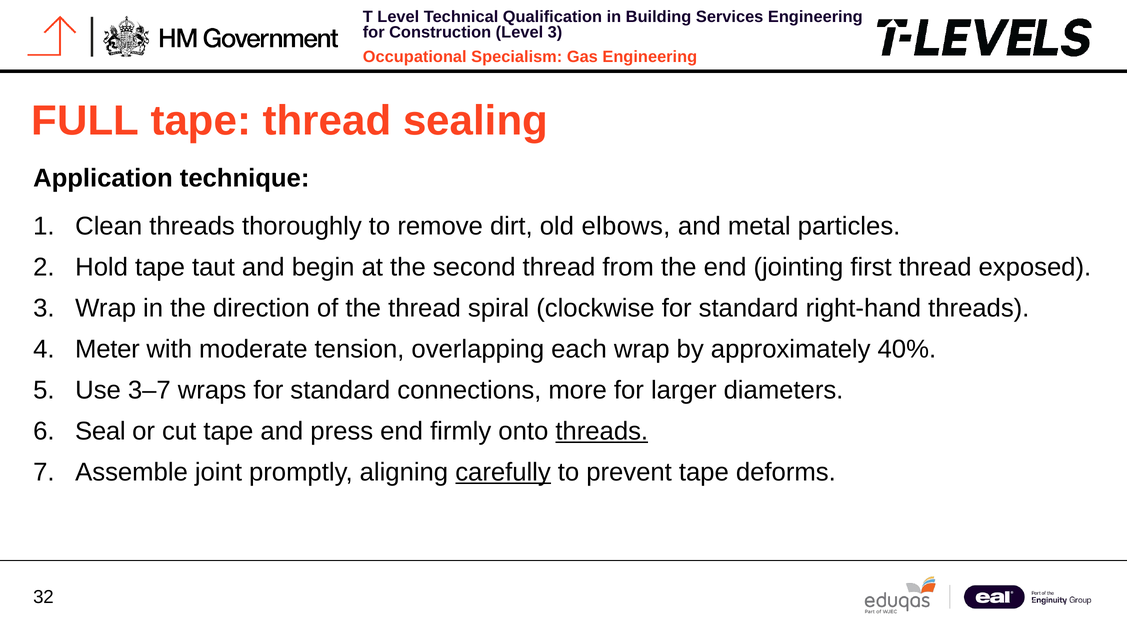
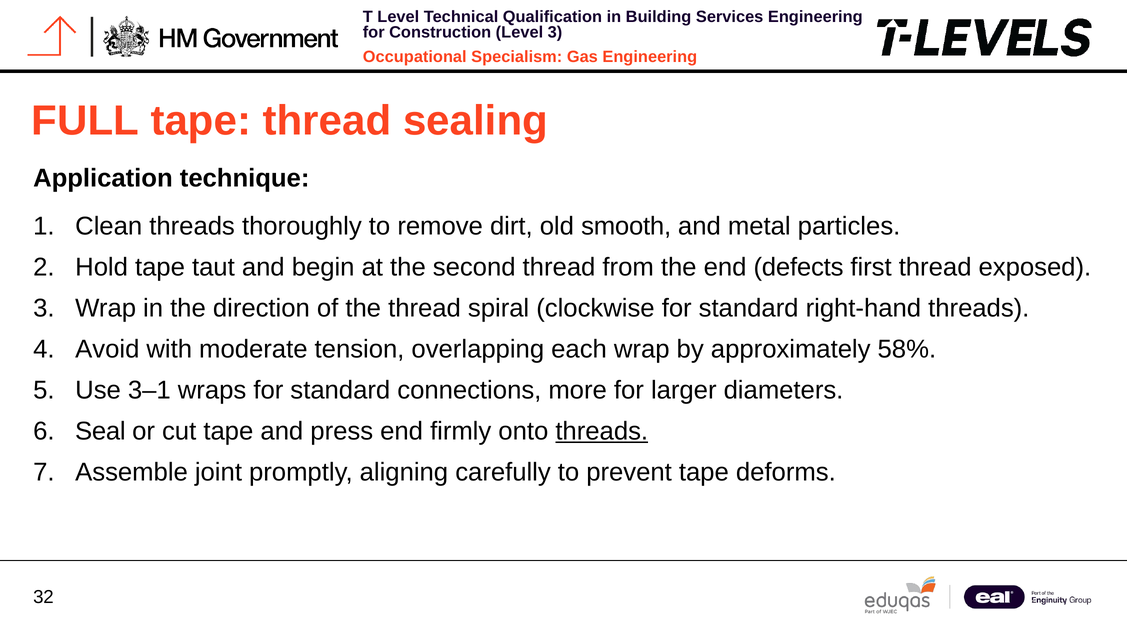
elbows: elbows -> smooth
jointing: jointing -> defects
Meter: Meter -> Avoid
40%: 40% -> 58%
3–7: 3–7 -> 3–1
carefully underline: present -> none
